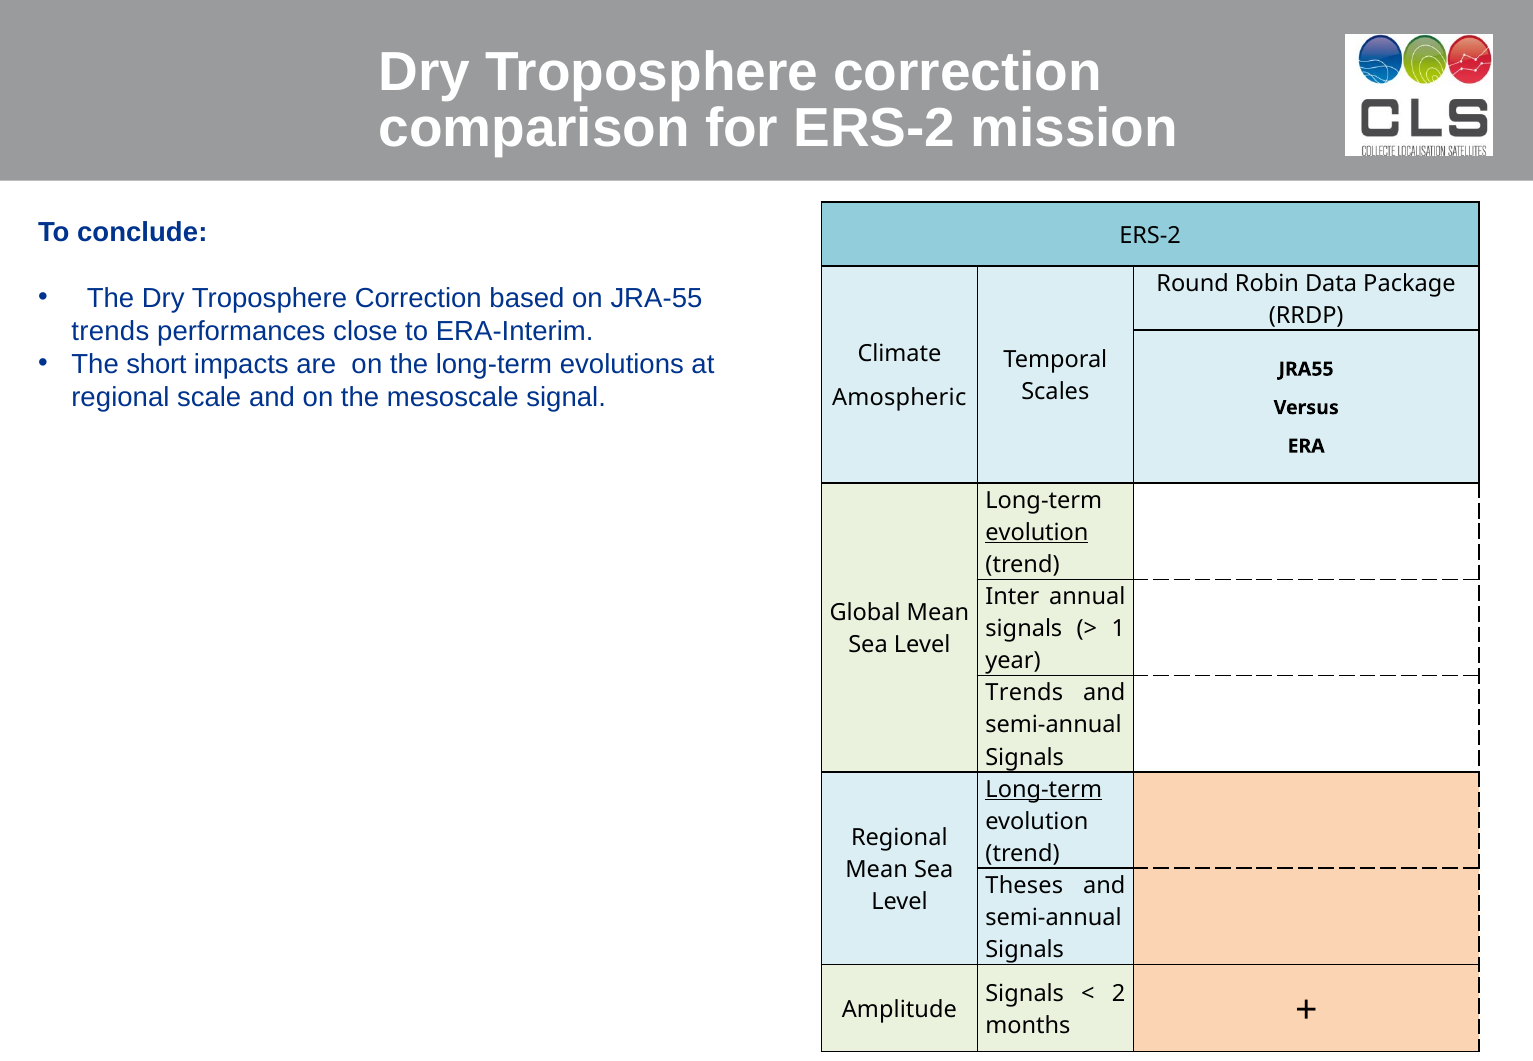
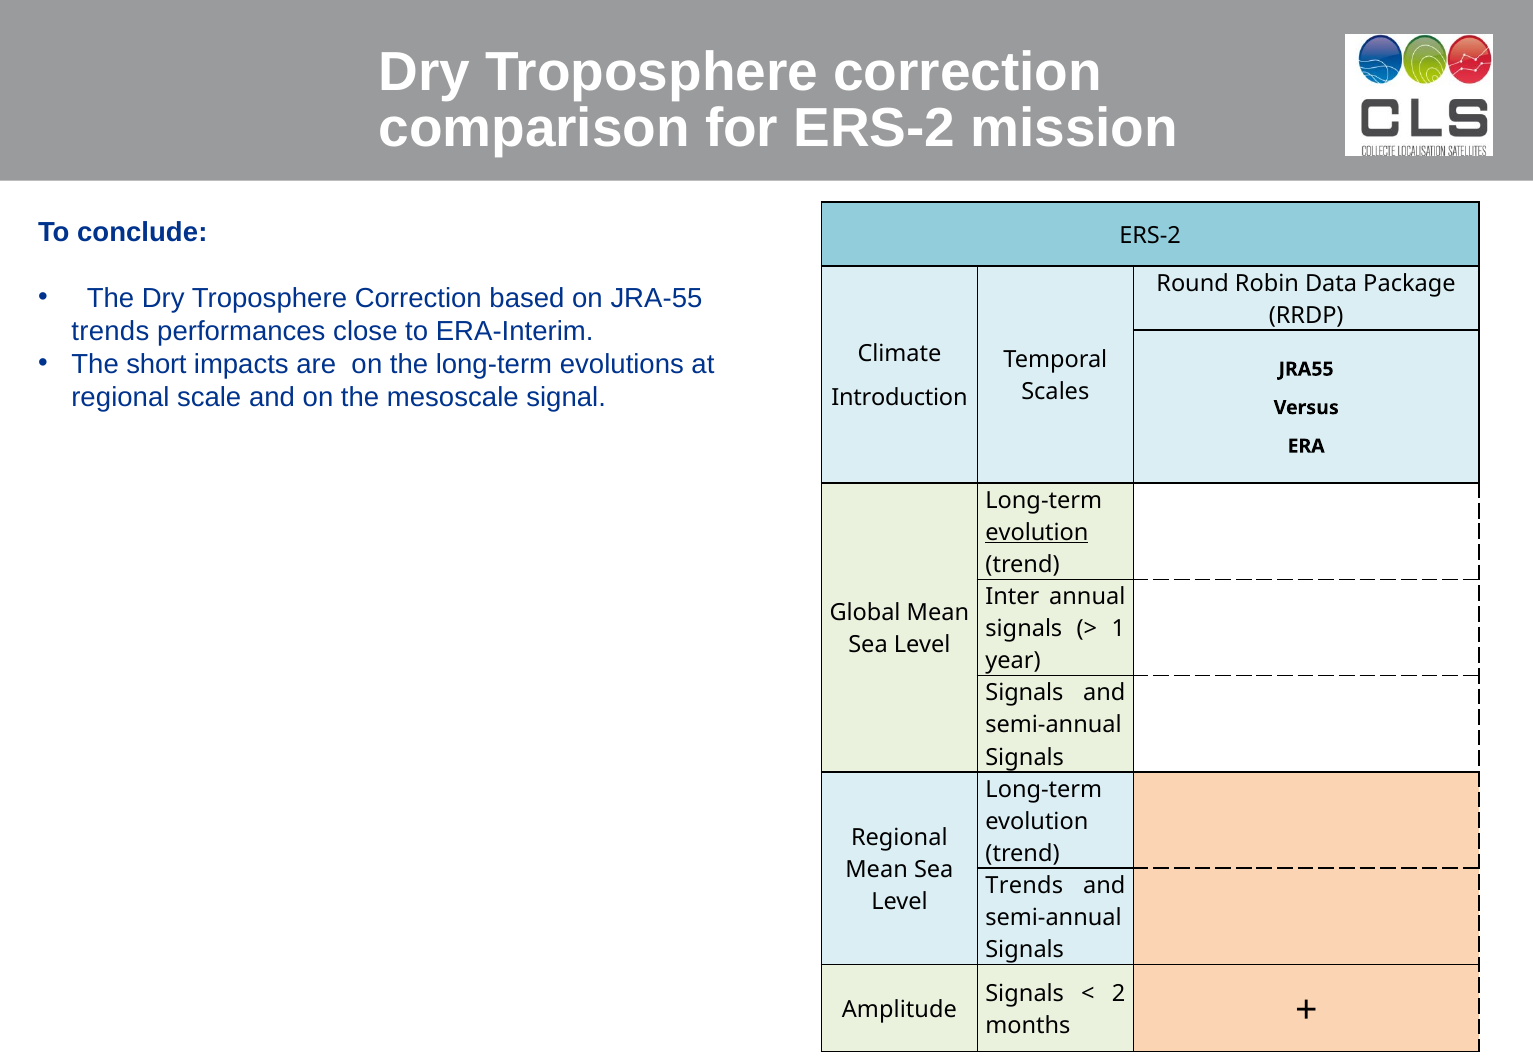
Amospheric: Amospheric -> Introduction
Trends at (1024, 693): Trends -> Signals
Long-term at (1044, 790) underline: present -> none
Theses at (1024, 886): Theses -> Trends
